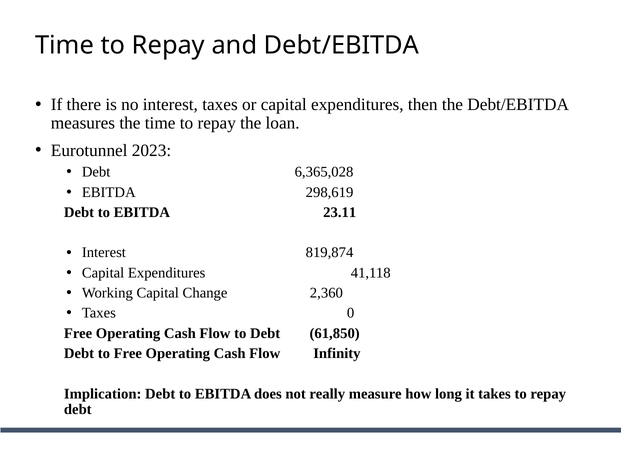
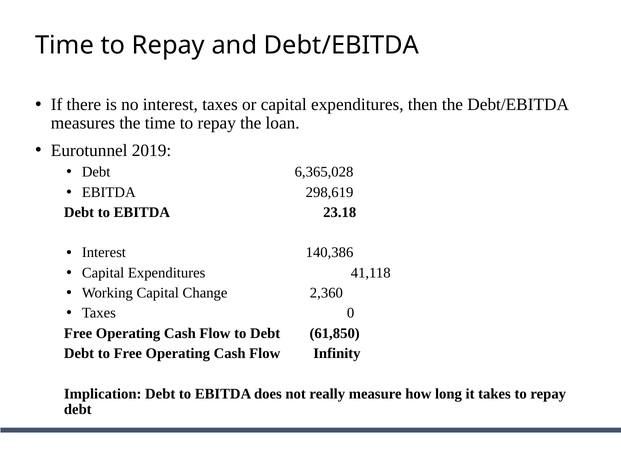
2023: 2023 -> 2019
23.11: 23.11 -> 23.18
819,874: 819,874 -> 140,386
